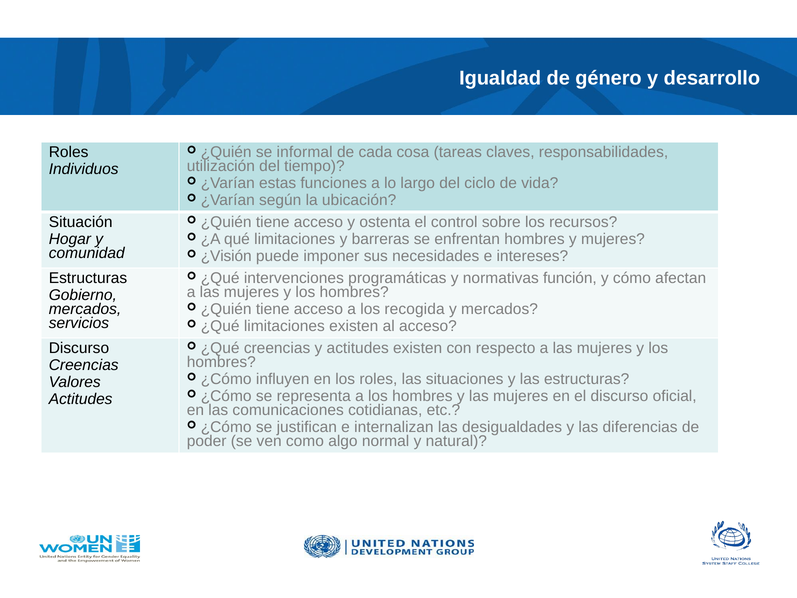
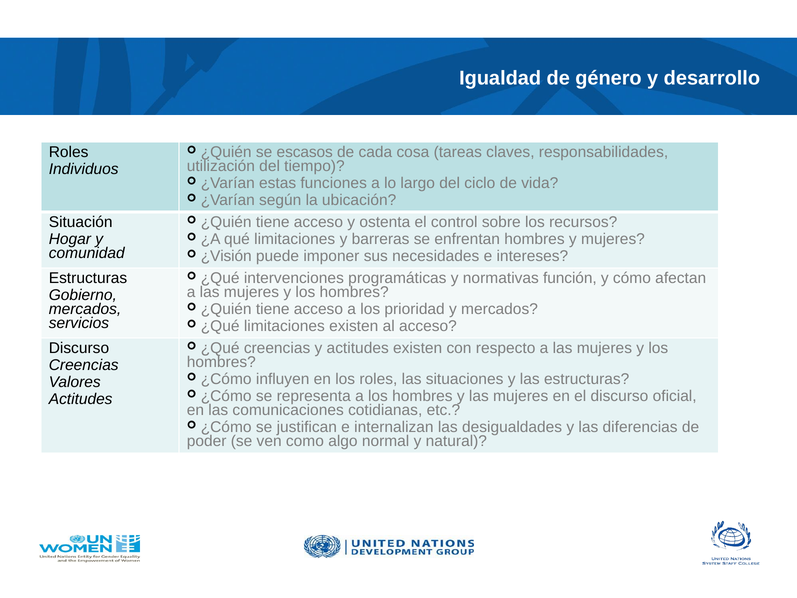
informal: informal -> escasos
recogida: recogida -> prioridad
